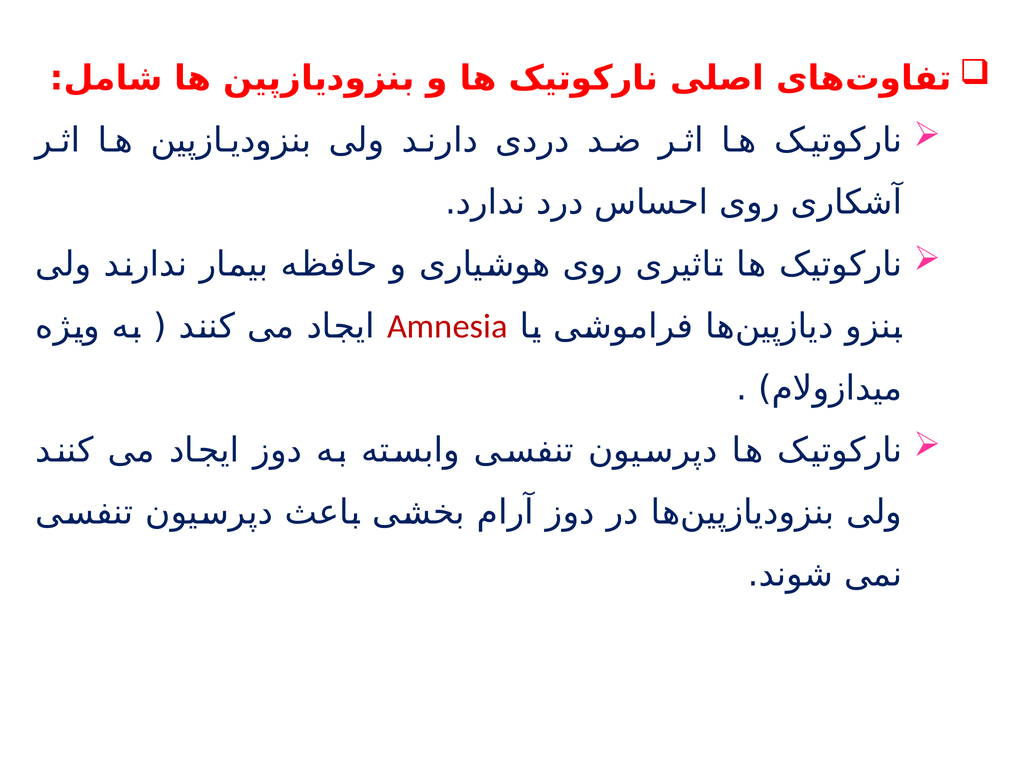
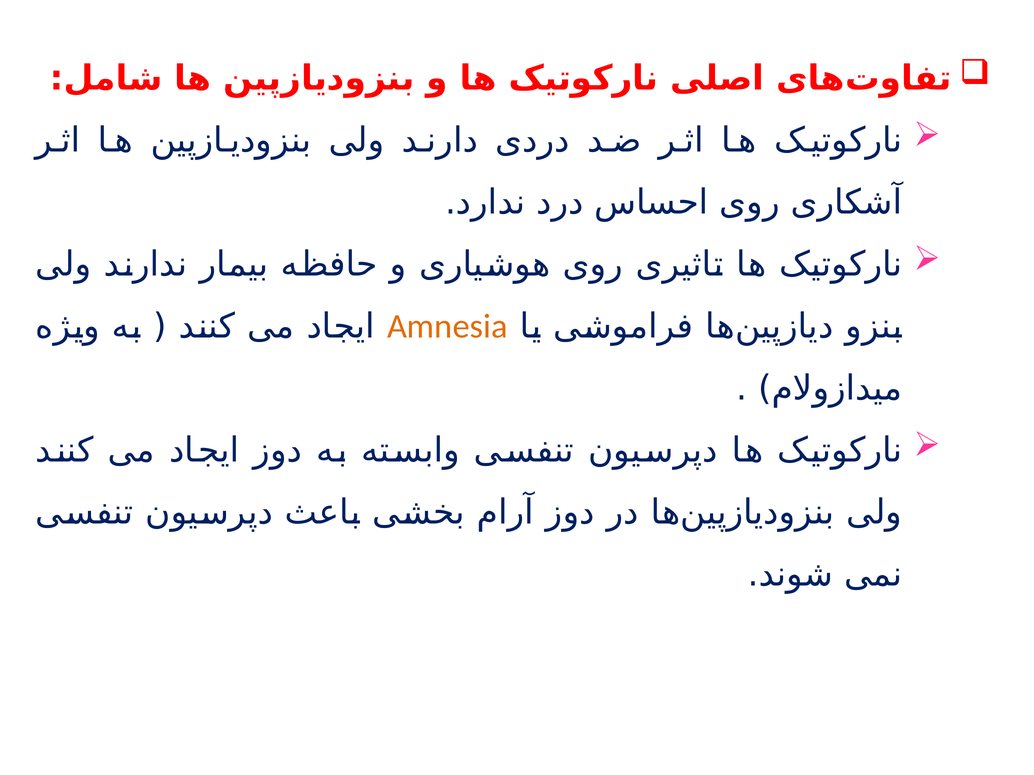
Amnesia colour: red -> orange
